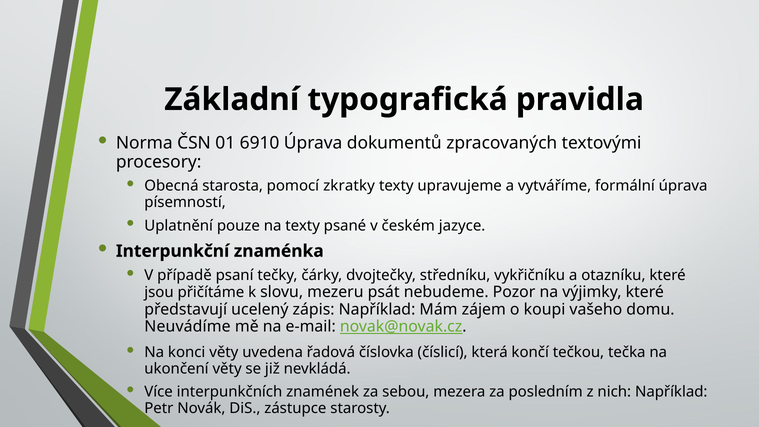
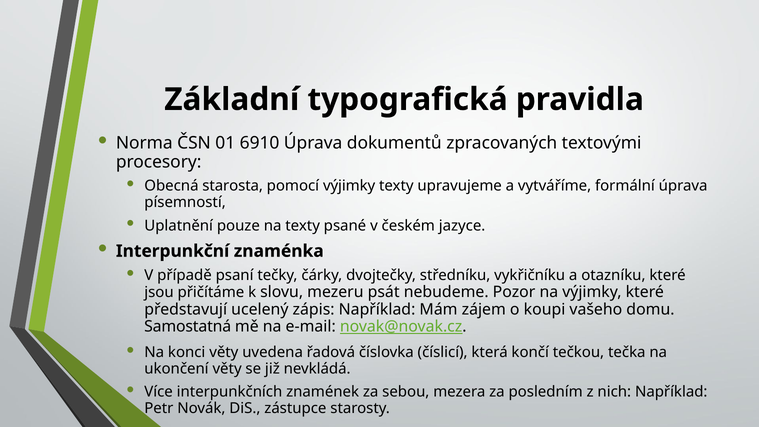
pomocí zkratky: zkratky -> výjimky
Neuvádíme: Neuvádíme -> Samostatná
